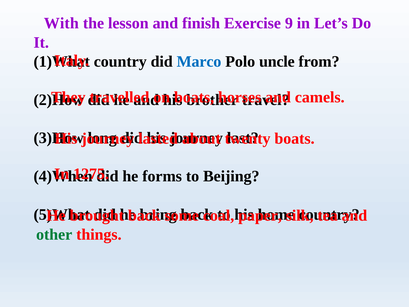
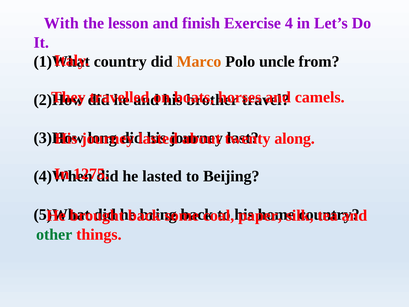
9: 9 -> 4
Marco colour: blue -> orange
boats at (295, 139): boats -> along
he forms: forms -> lasted
